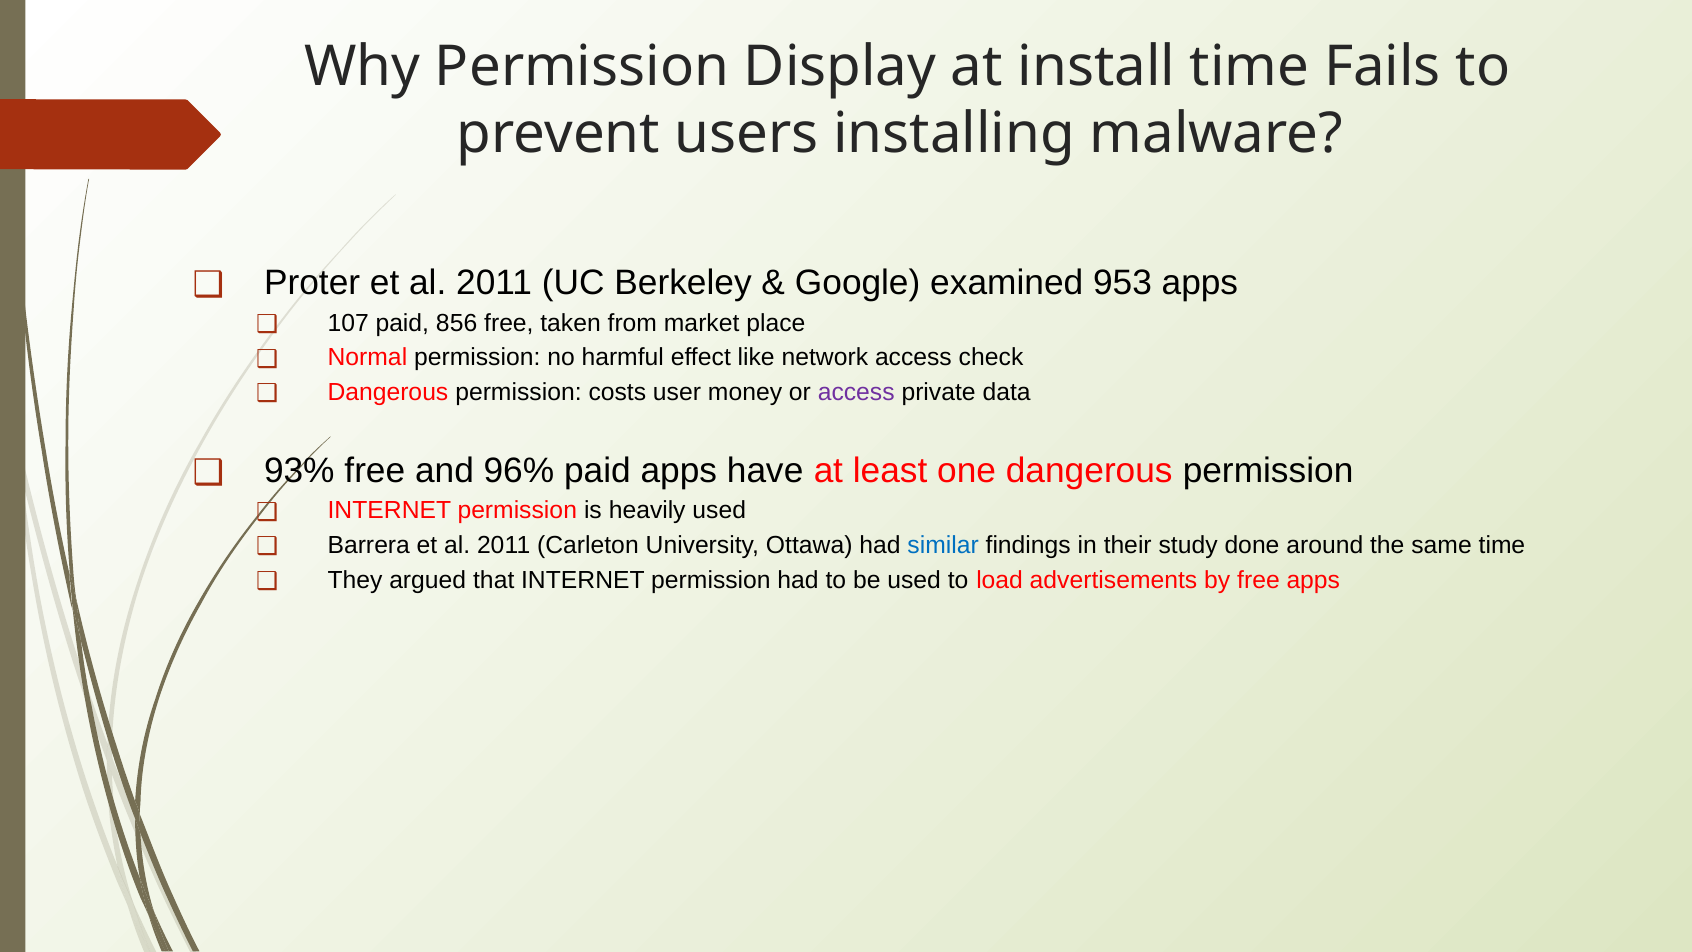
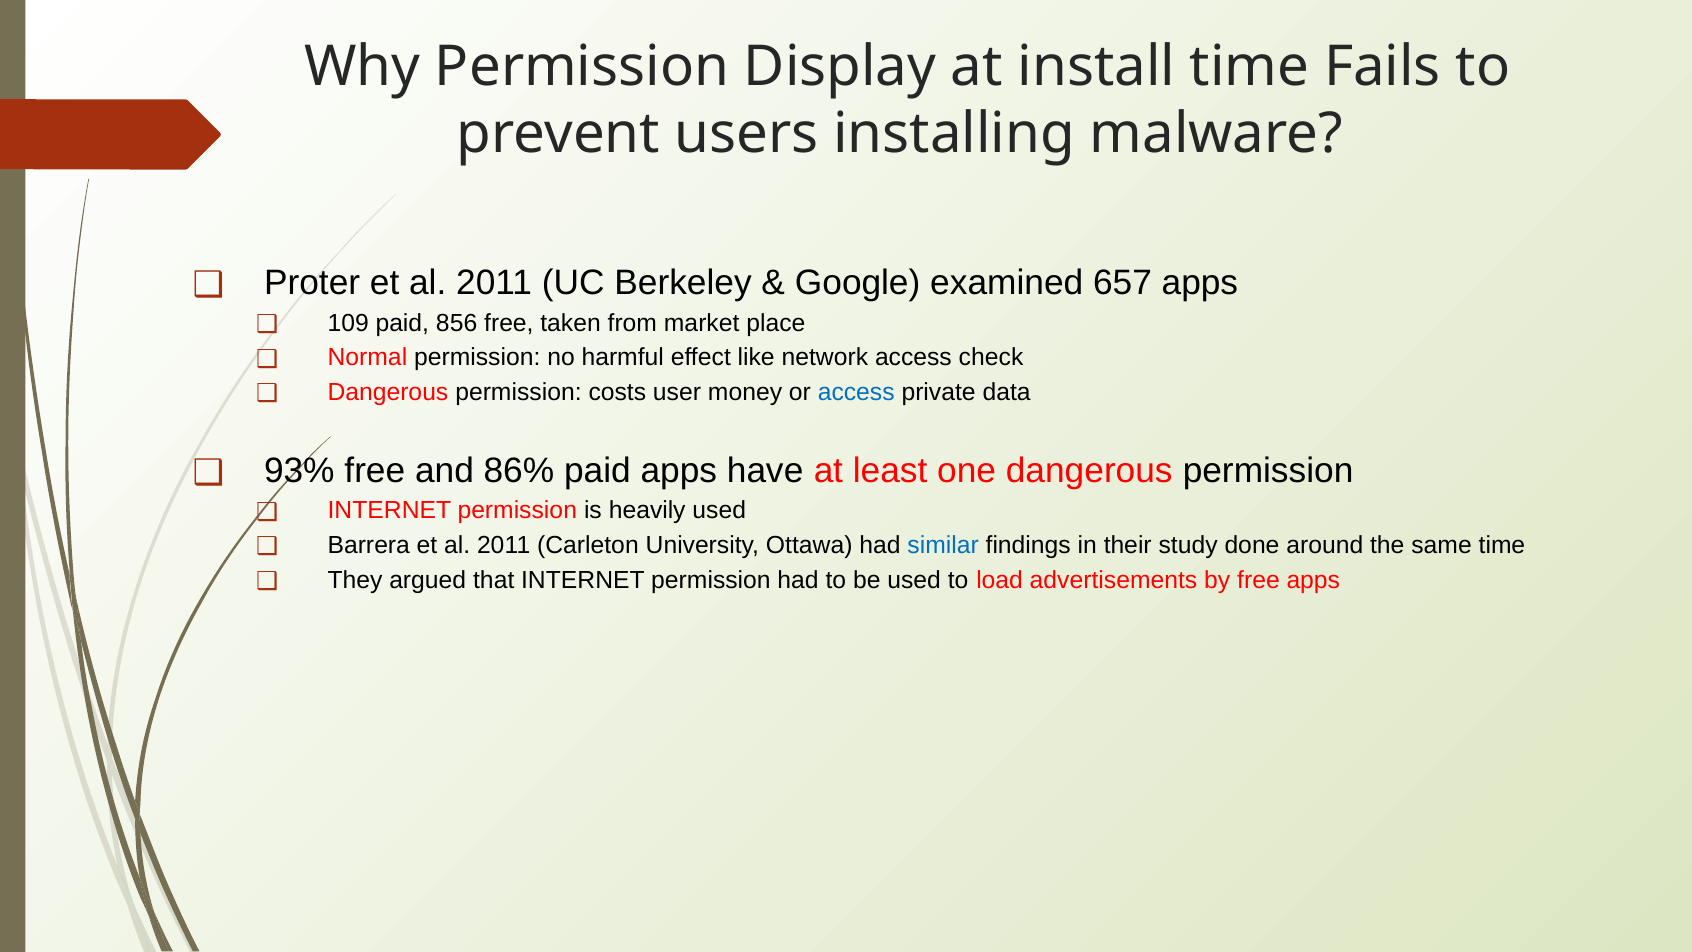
953: 953 -> 657
107: 107 -> 109
access at (856, 392) colour: purple -> blue
96%: 96% -> 86%
